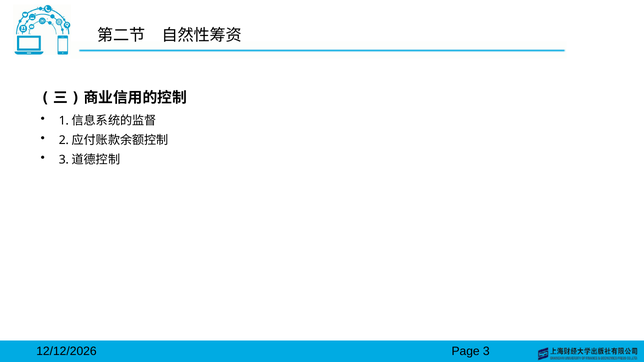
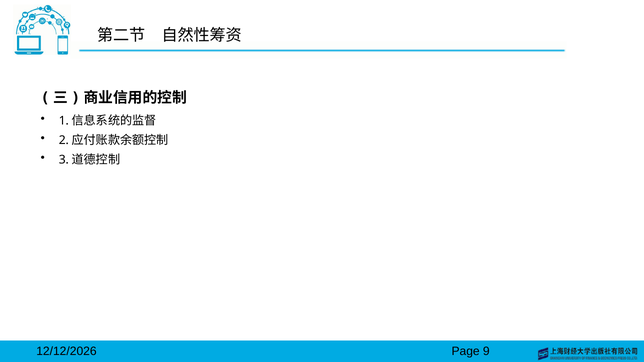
3: 3 -> 9
